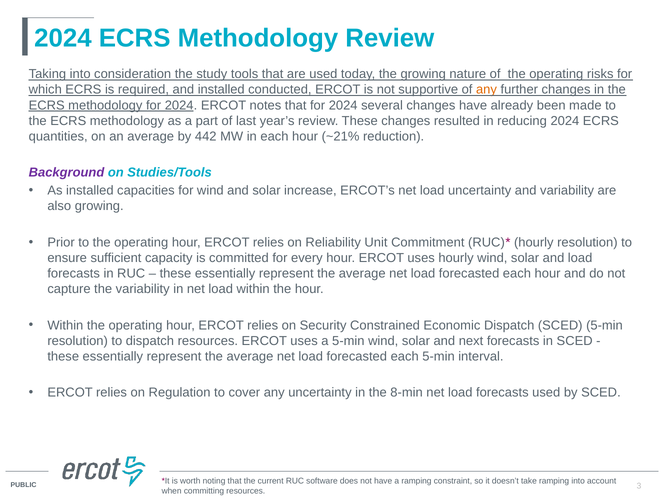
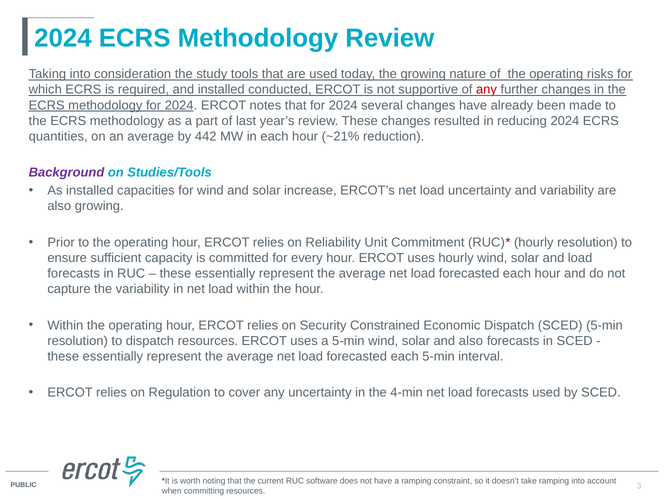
any at (486, 90) colour: orange -> red
and next: next -> also
8-min: 8-min -> 4-min
